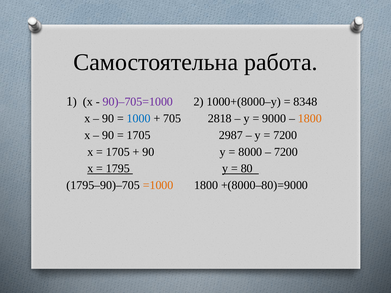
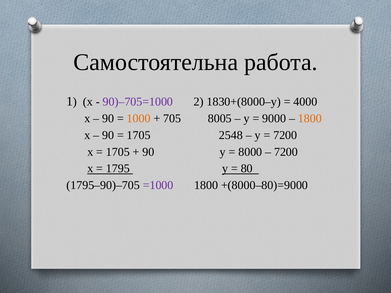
1000+(8000–у: 1000+(8000–у -> 1830+(8000–у
8348: 8348 -> 4000
1000 colour: blue -> orange
2818: 2818 -> 8005
2987: 2987 -> 2548
=1000 colour: orange -> purple
